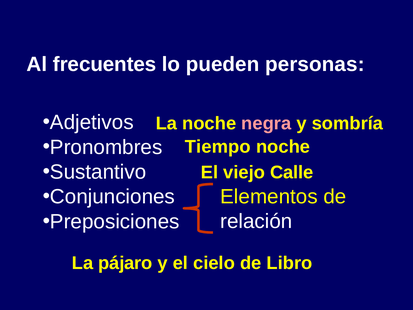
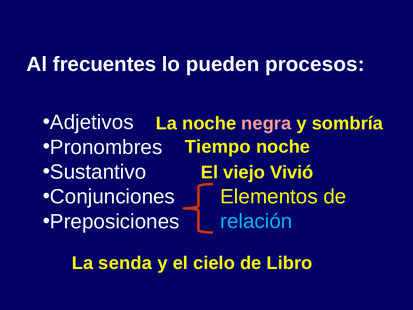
personas: personas -> procesos
Calle: Calle -> Vivió
relación colour: white -> light blue
pájaro: pájaro -> senda
